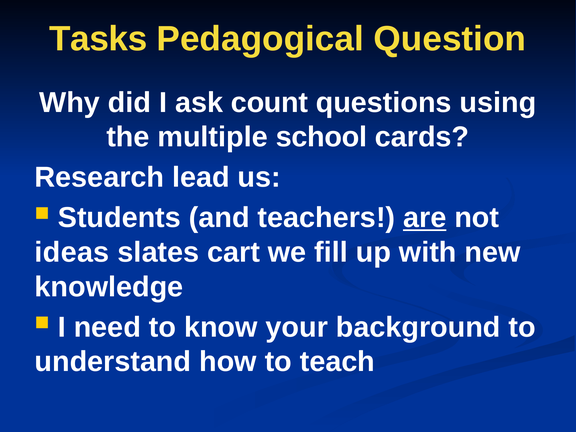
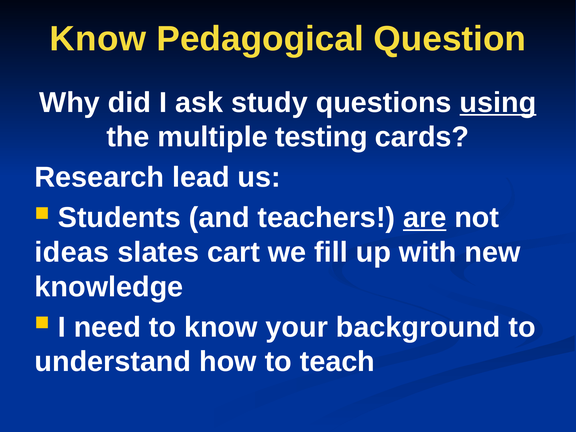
Tasks at (98, 39): Tasks -> Know
count: count -> study
using underline: none -> present
school: school -> testing
